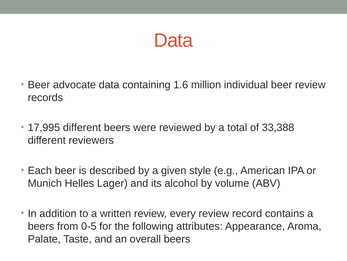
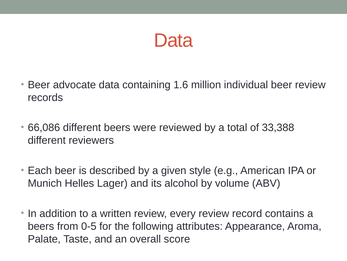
17,995: 17,995 -> 66,086
overall beers: beers -> score
